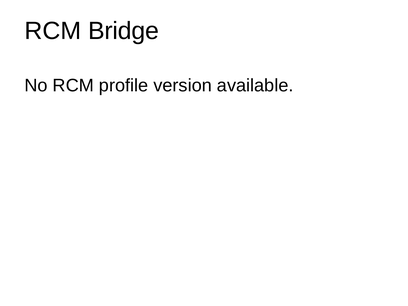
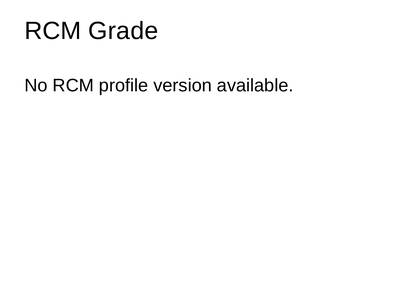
Bridge: Bridge -> Grade
